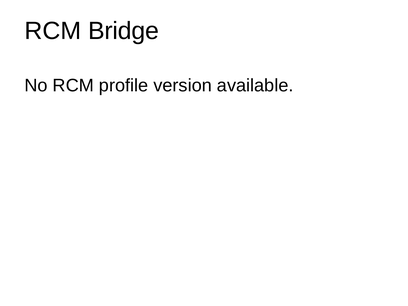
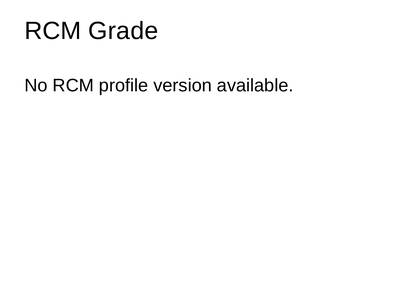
Bridge: Bridge -> Grade
